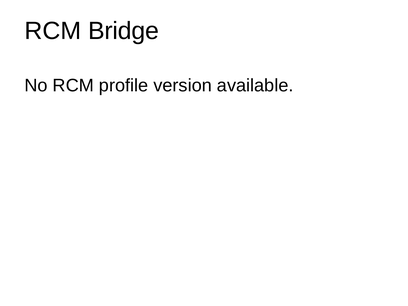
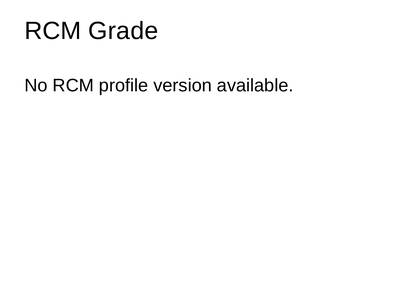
Bridge: Bridge -> Grade
